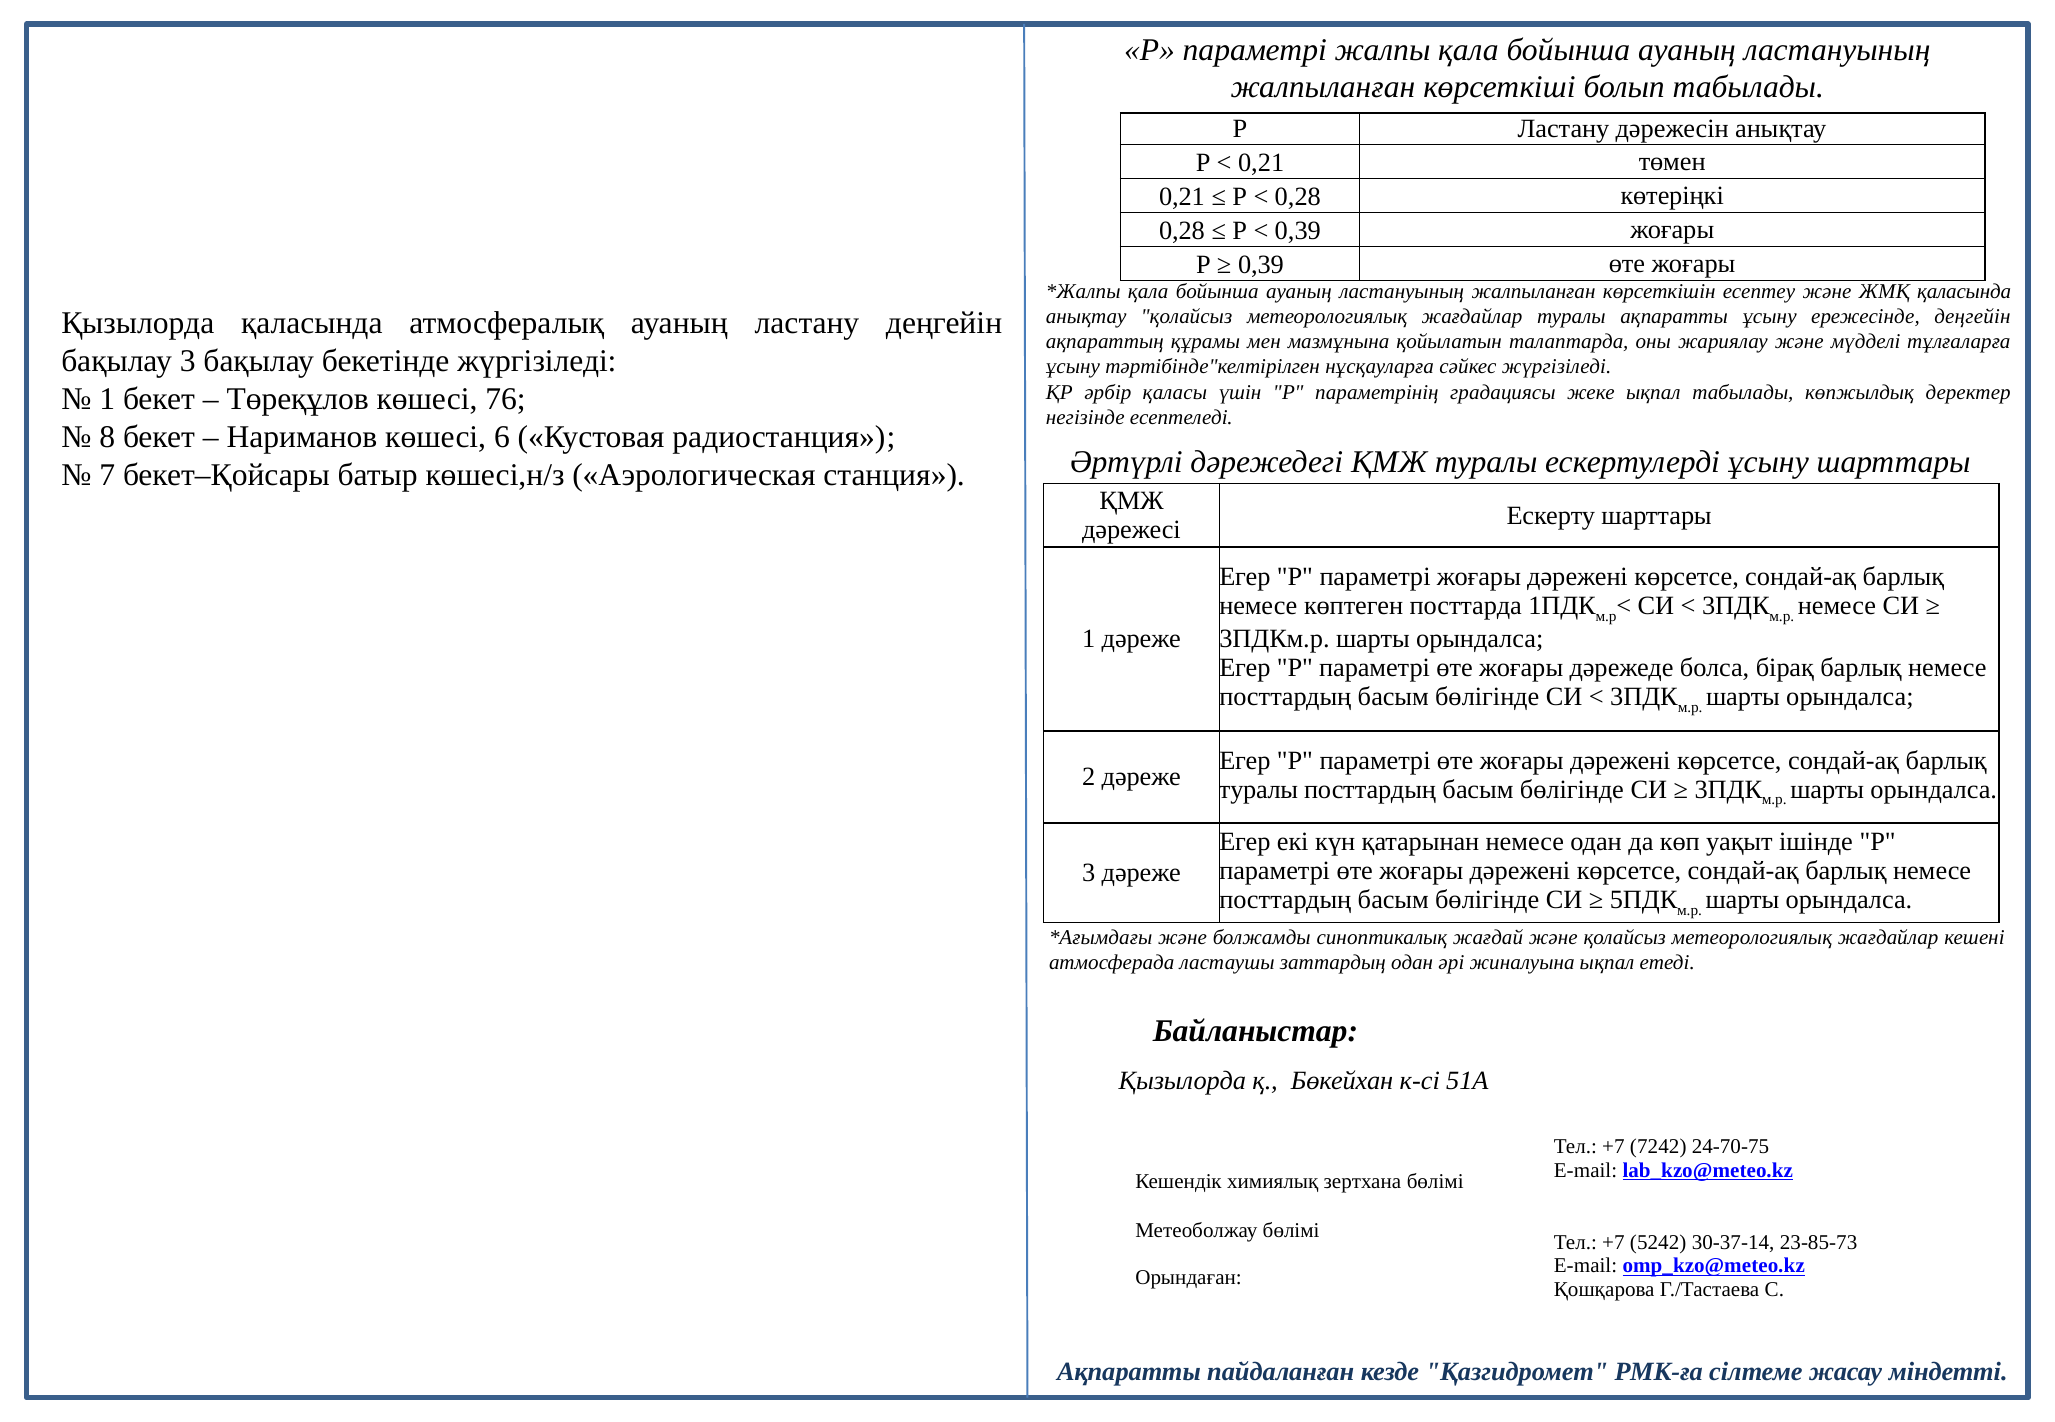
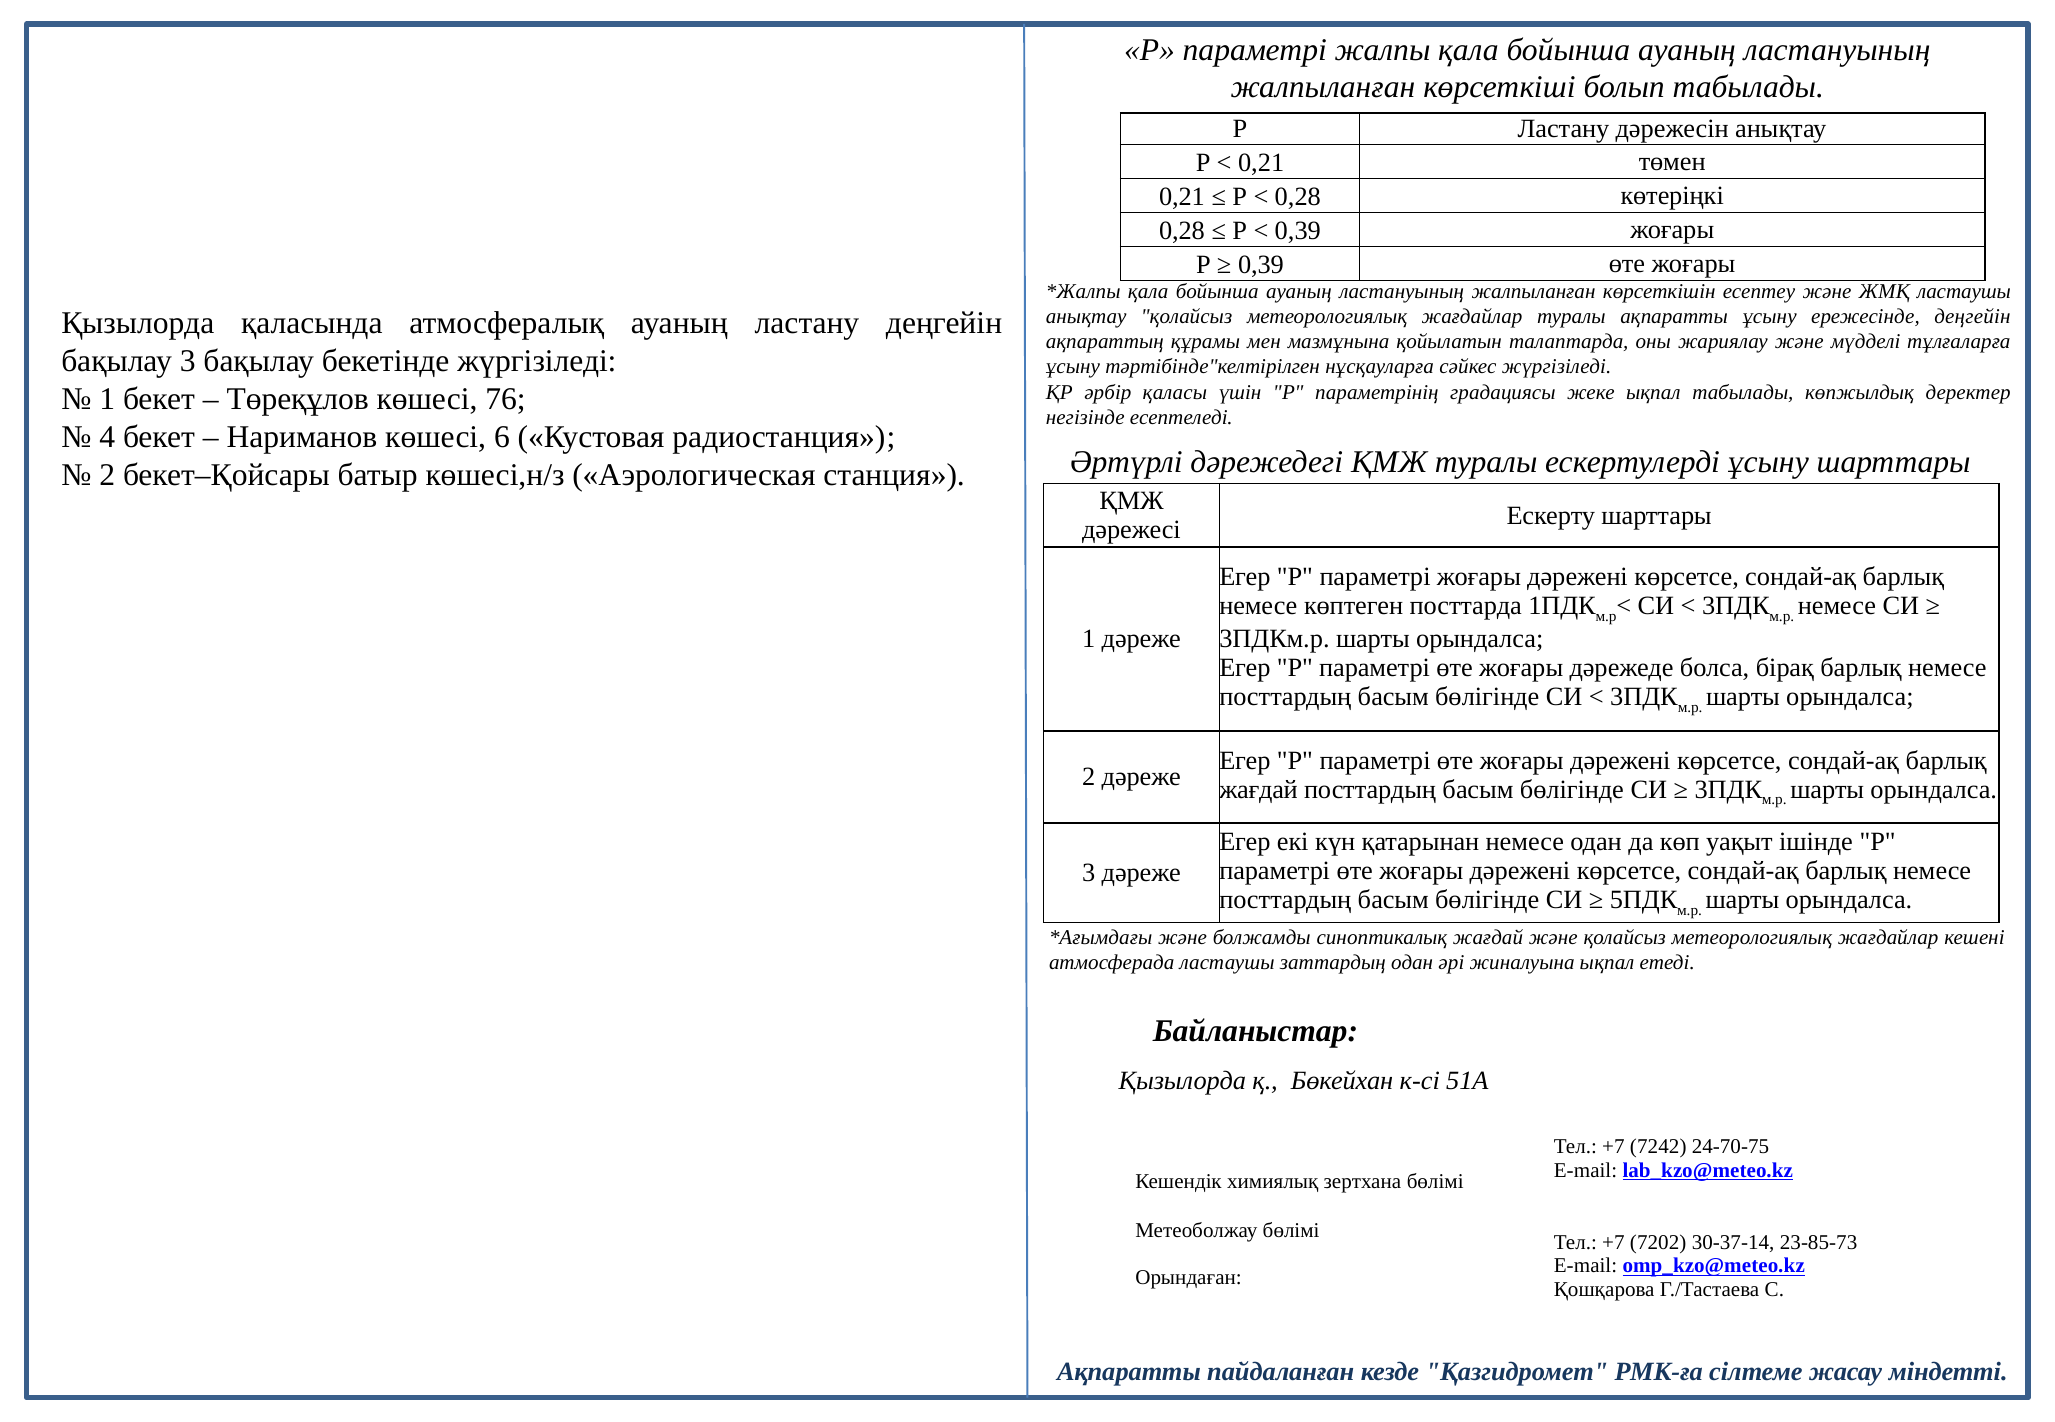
ЖМҚ қаласында: қаласында -> ластаушы
8: 8 -> 4
7 at (107, 475): 7 -> 2
туралы at (1259, 790): туралы -> жағдай
5242: 5242 -> 7202
